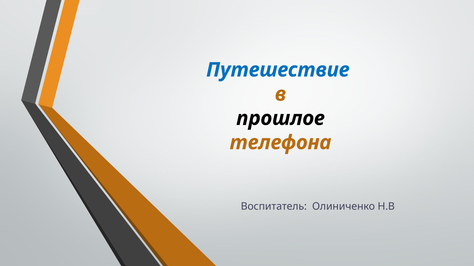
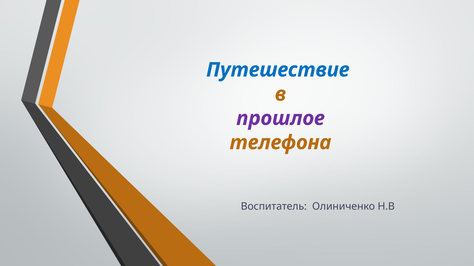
прошлое colour: black -> purple
